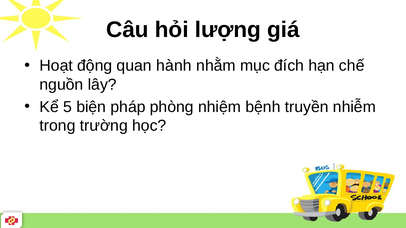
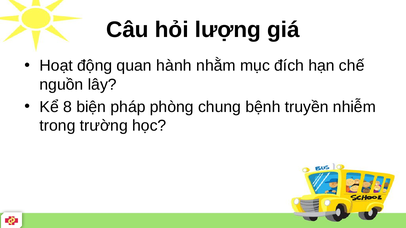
5: 5 -> 8
nhiệm: nhiệm -> chung
